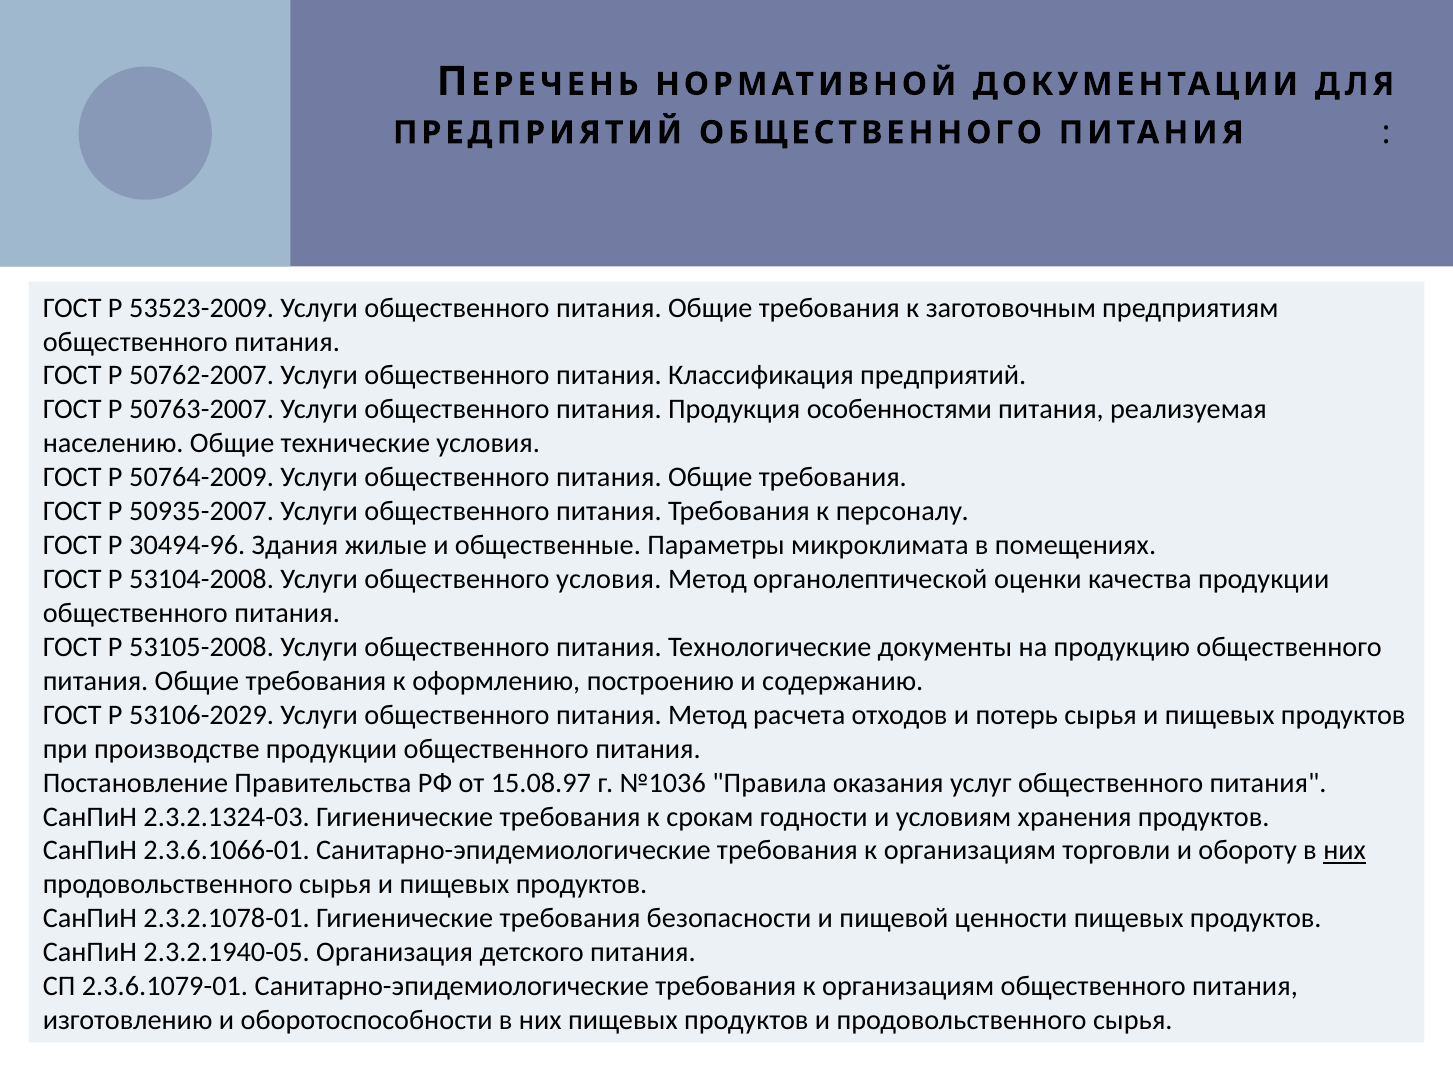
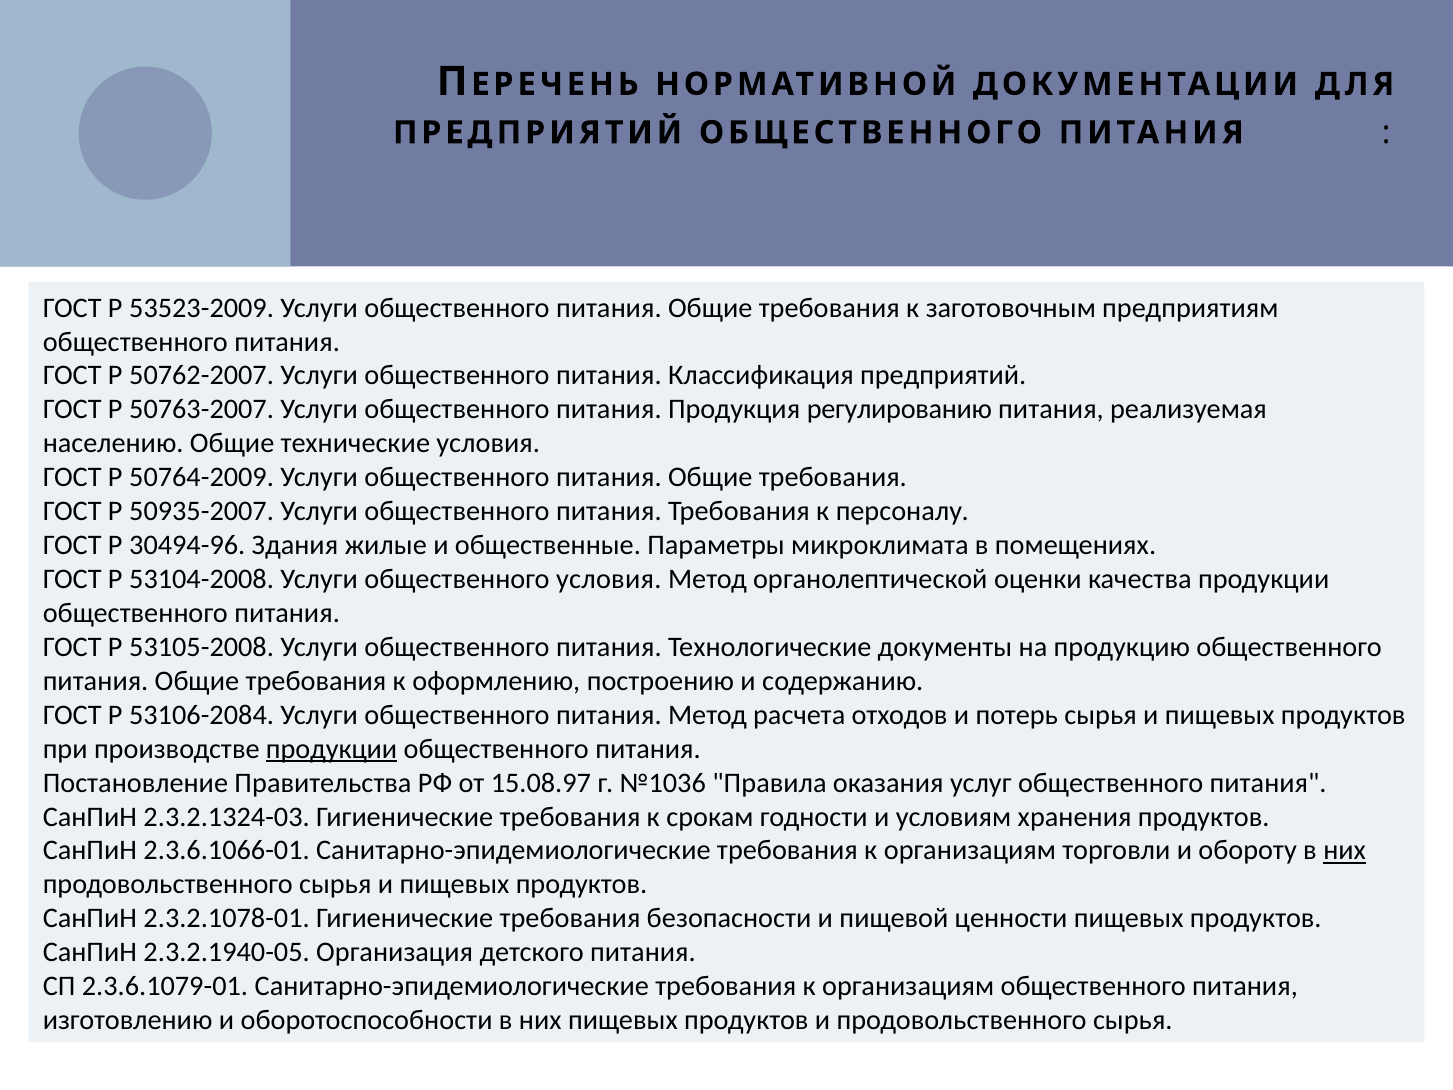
особенностями: особенностями -> регулированию
53106-2029: 53106-2029 -> 53106-2084
продукции at (332, 749) underline: none -> present
